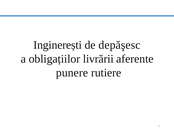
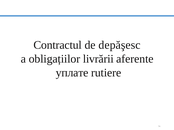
Inginerești: Inginerești -> Contractul
punere: punere -> уплате
